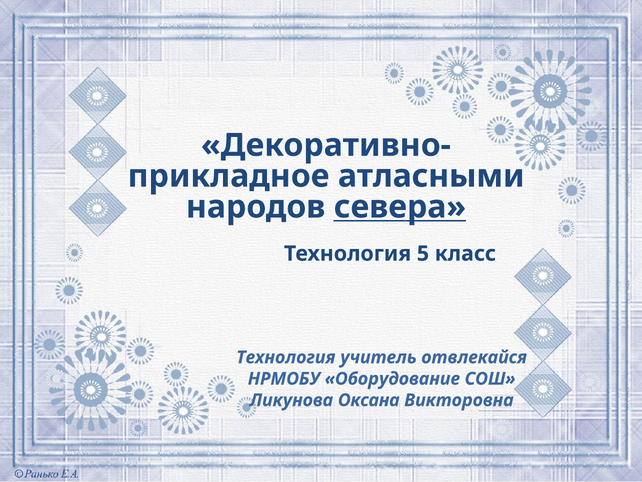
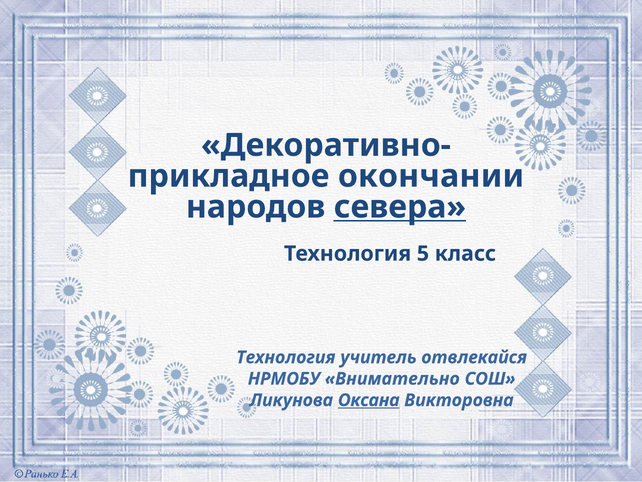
атласными: атласными -> окончании
Оборудование: Оборудование -> Внимательно
Оксана underline: none -> present
